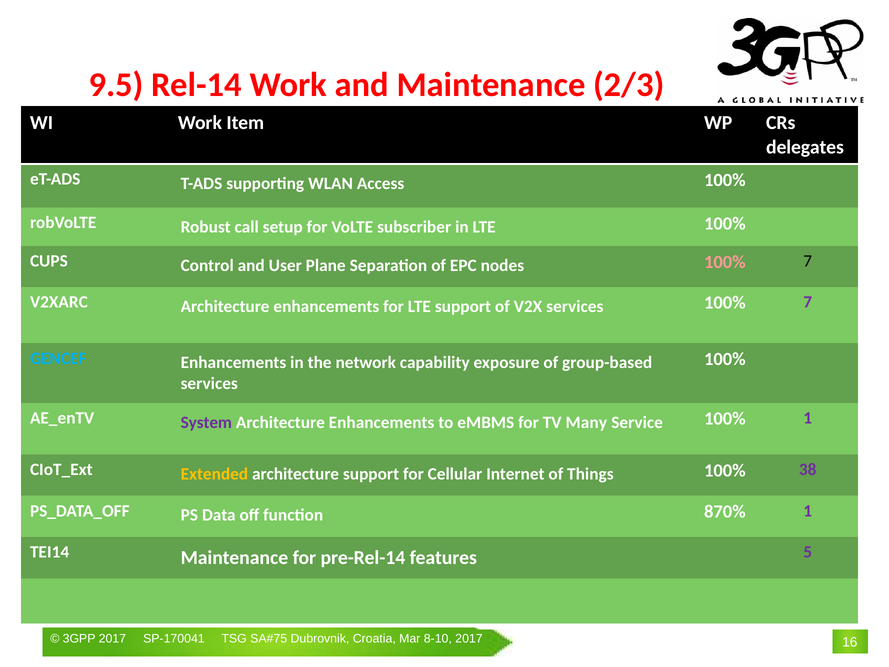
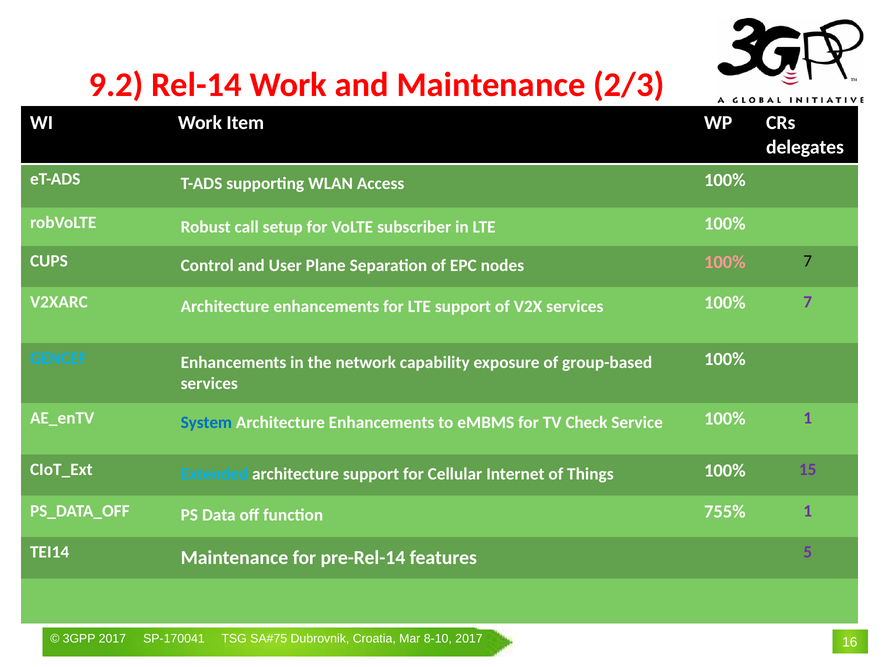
9.5: 9.5 -> 9.2
System colour: purple -> blue
Many: Many -> Check
Extended colour: yellow -> light blue
38: 38 -> 15
870%: 870% -> 755%
